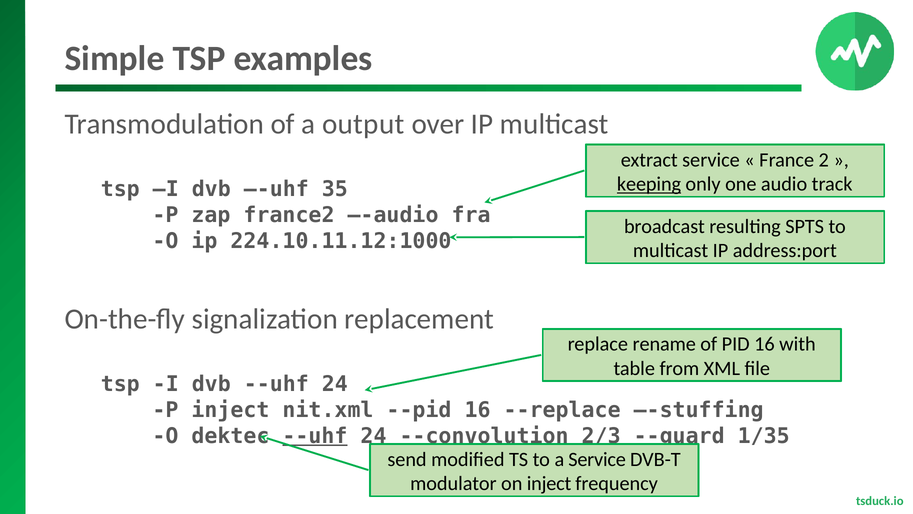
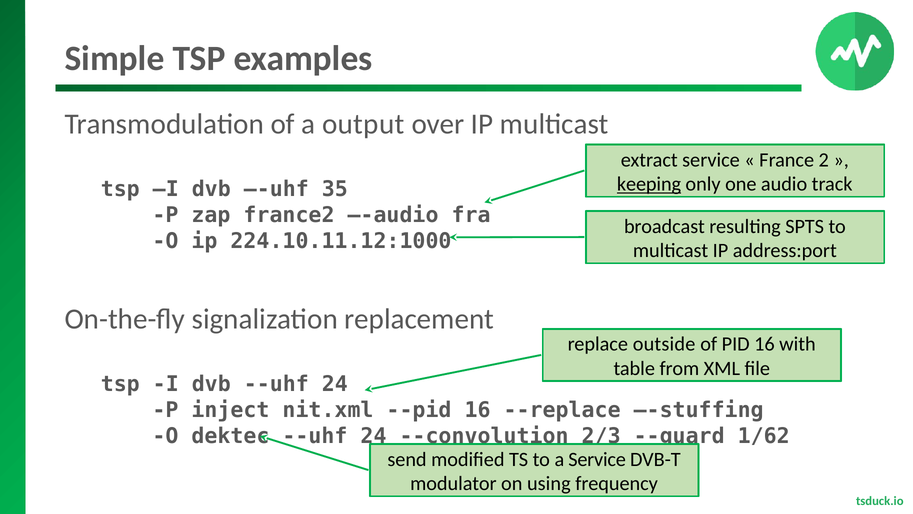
rename: rename -> outside
--uhf at (315, 436) underline: present -> none
1/35: 1/35 -> 1/62
on inject: inject -> using
